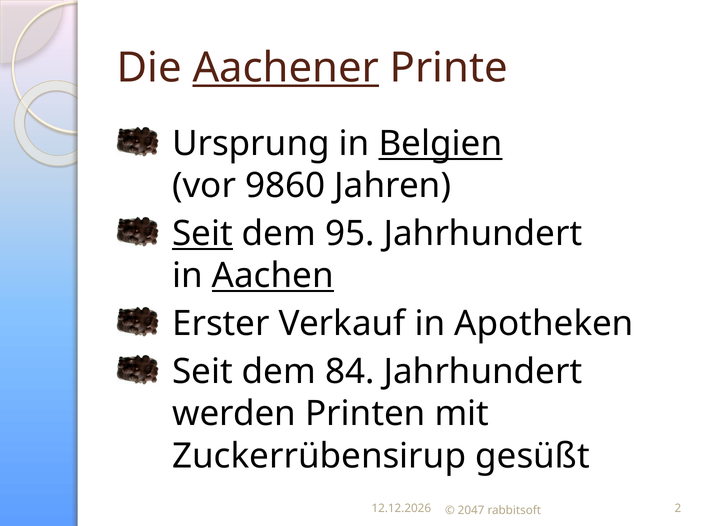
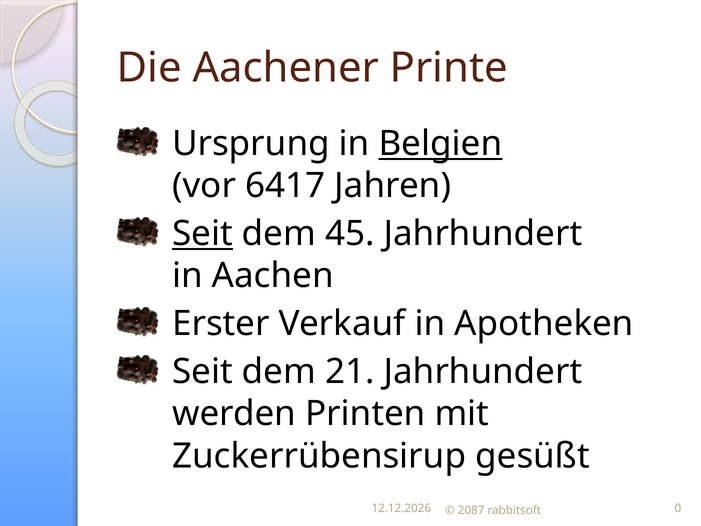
Aachener underline: present -> none
9860: 9860 -> 6417
95: 95 -> 45
Aachen underline: present -> none
84: 84 -> 21
2047: 2047 -> 2087
2: 2 -> 0
